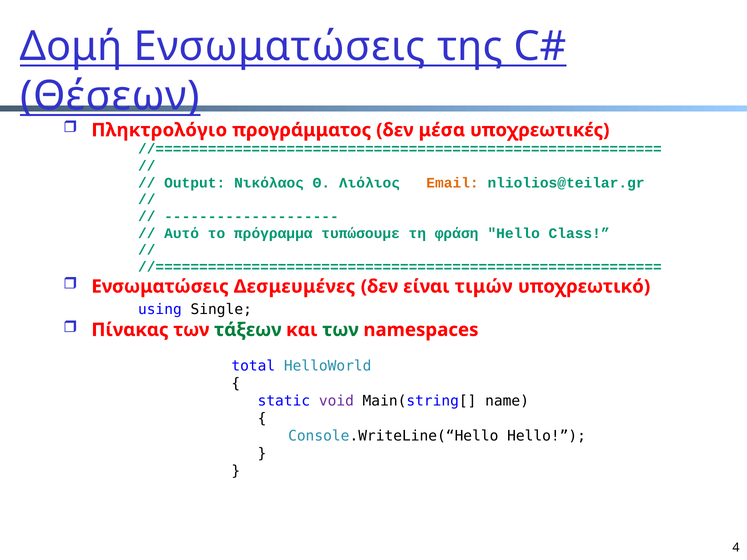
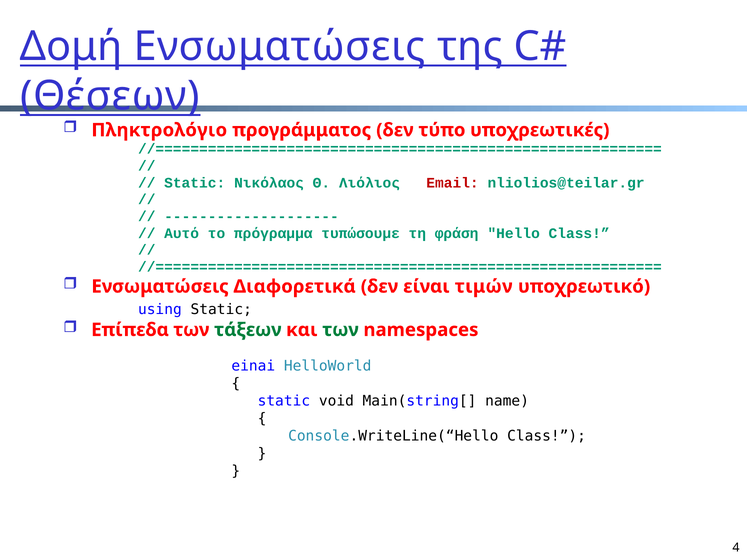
μέσα: μέσα -> τύπο
Output at (195, 183): Output -> Static
Email colour: orange -> red
Δεσμευμένες: Δεσμευμένες -> Διαφορετικά
using Single: Single -> Static
Πίνακας: Πίνακας -> Επίπεδα
total: total -> einai
void colour: purple -> black
Console.WriteLine(“Hello Hello: Hello -> Class
